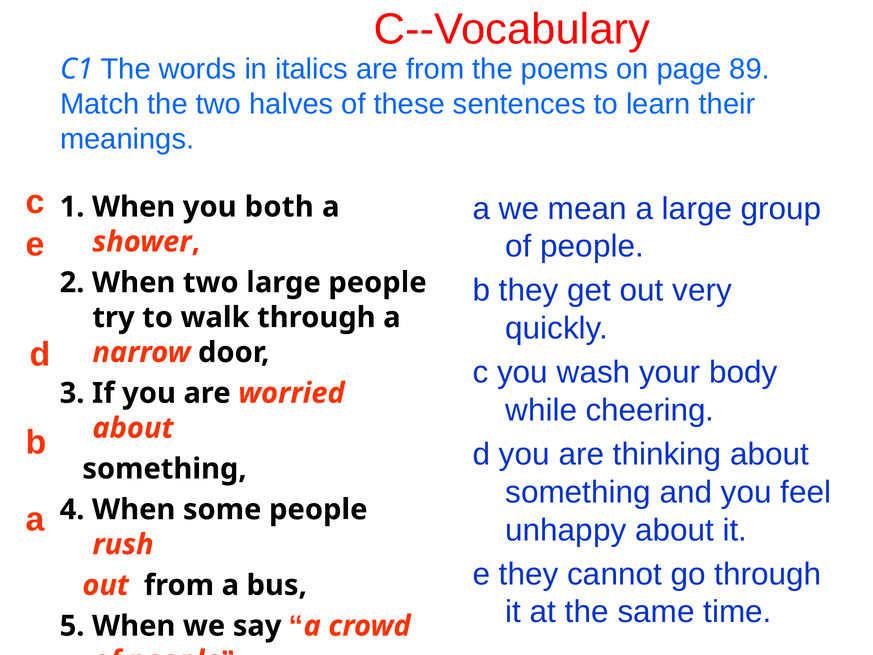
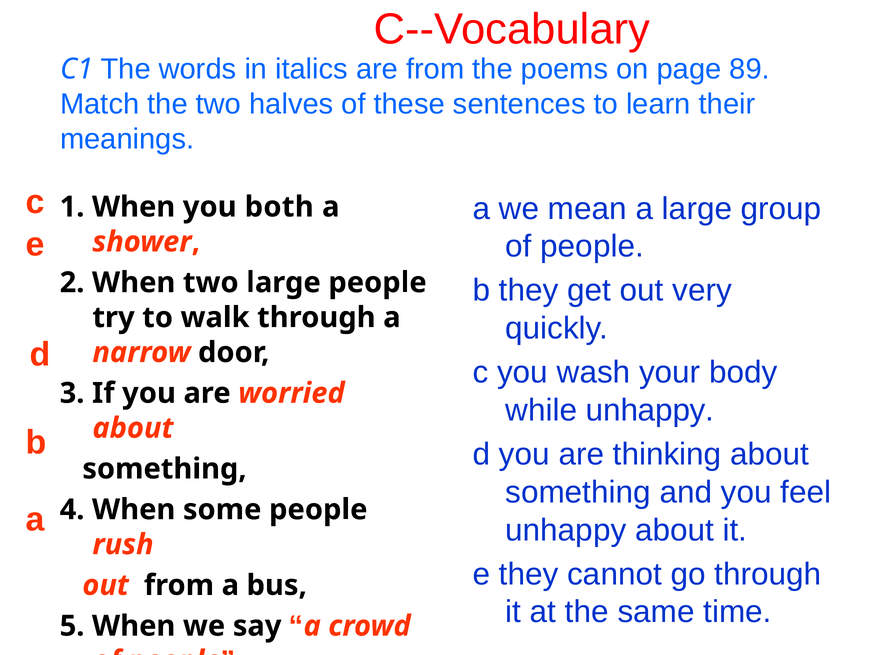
while cheering: cheering -> unhappy
